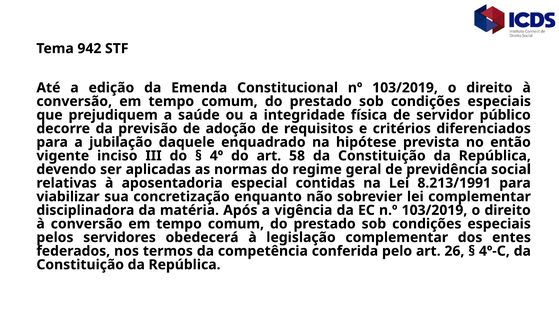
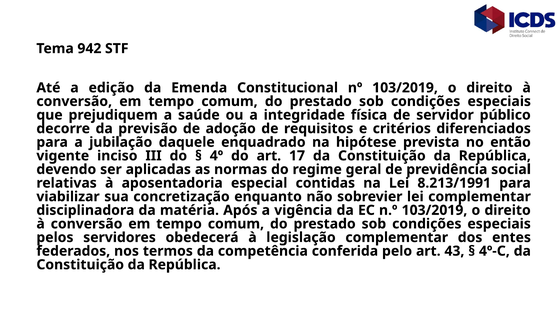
58: 58 -> 17
26: 26 -> 43
